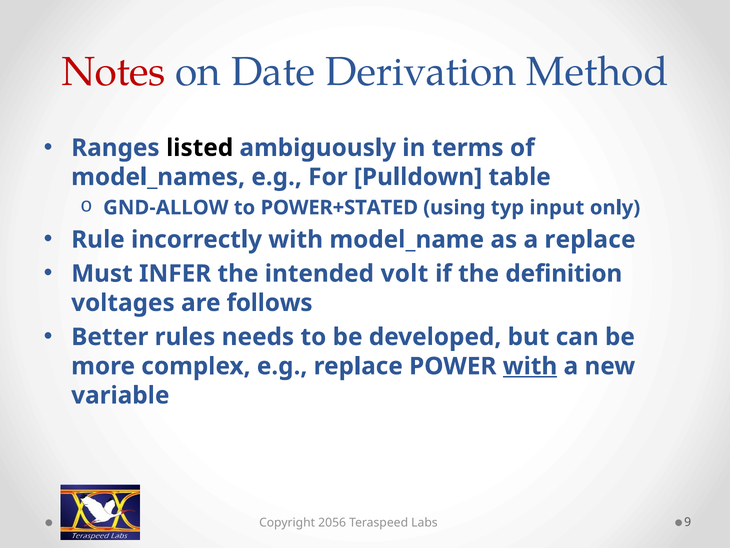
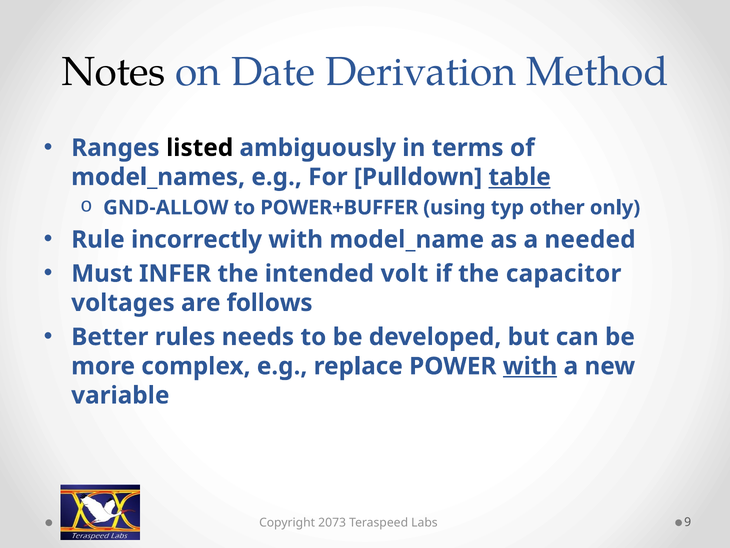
Notes colour: red -> black
table underline: none -> present
POWER+STATED: POWER+STATED -> POWER+BUFFER
input: input -> other
a replace: replace -> needed
definition: definition -> capacitor
2056: 2056 -> 2073
